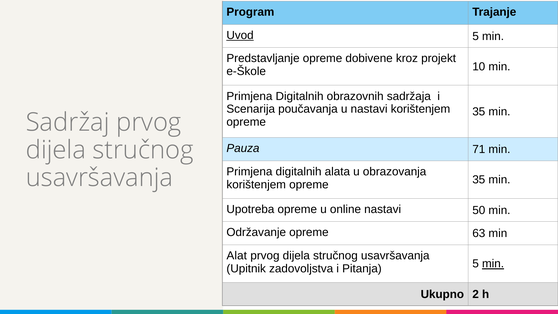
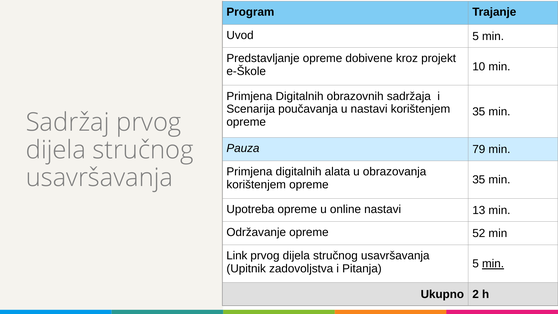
Uvod underline: present -> none
71: 71 -> 79
50: 50 -> 13
63: 63 -> 52
Alat: Alat -> Link
